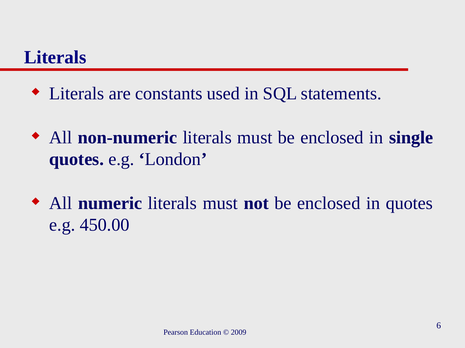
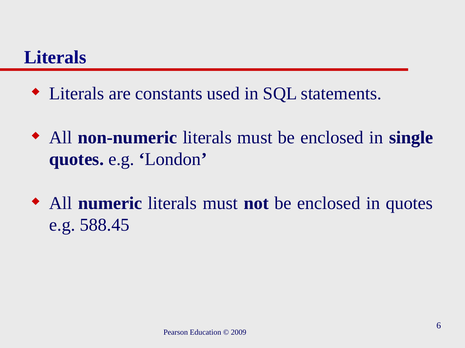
450.00: 450.00 -> 588.45
